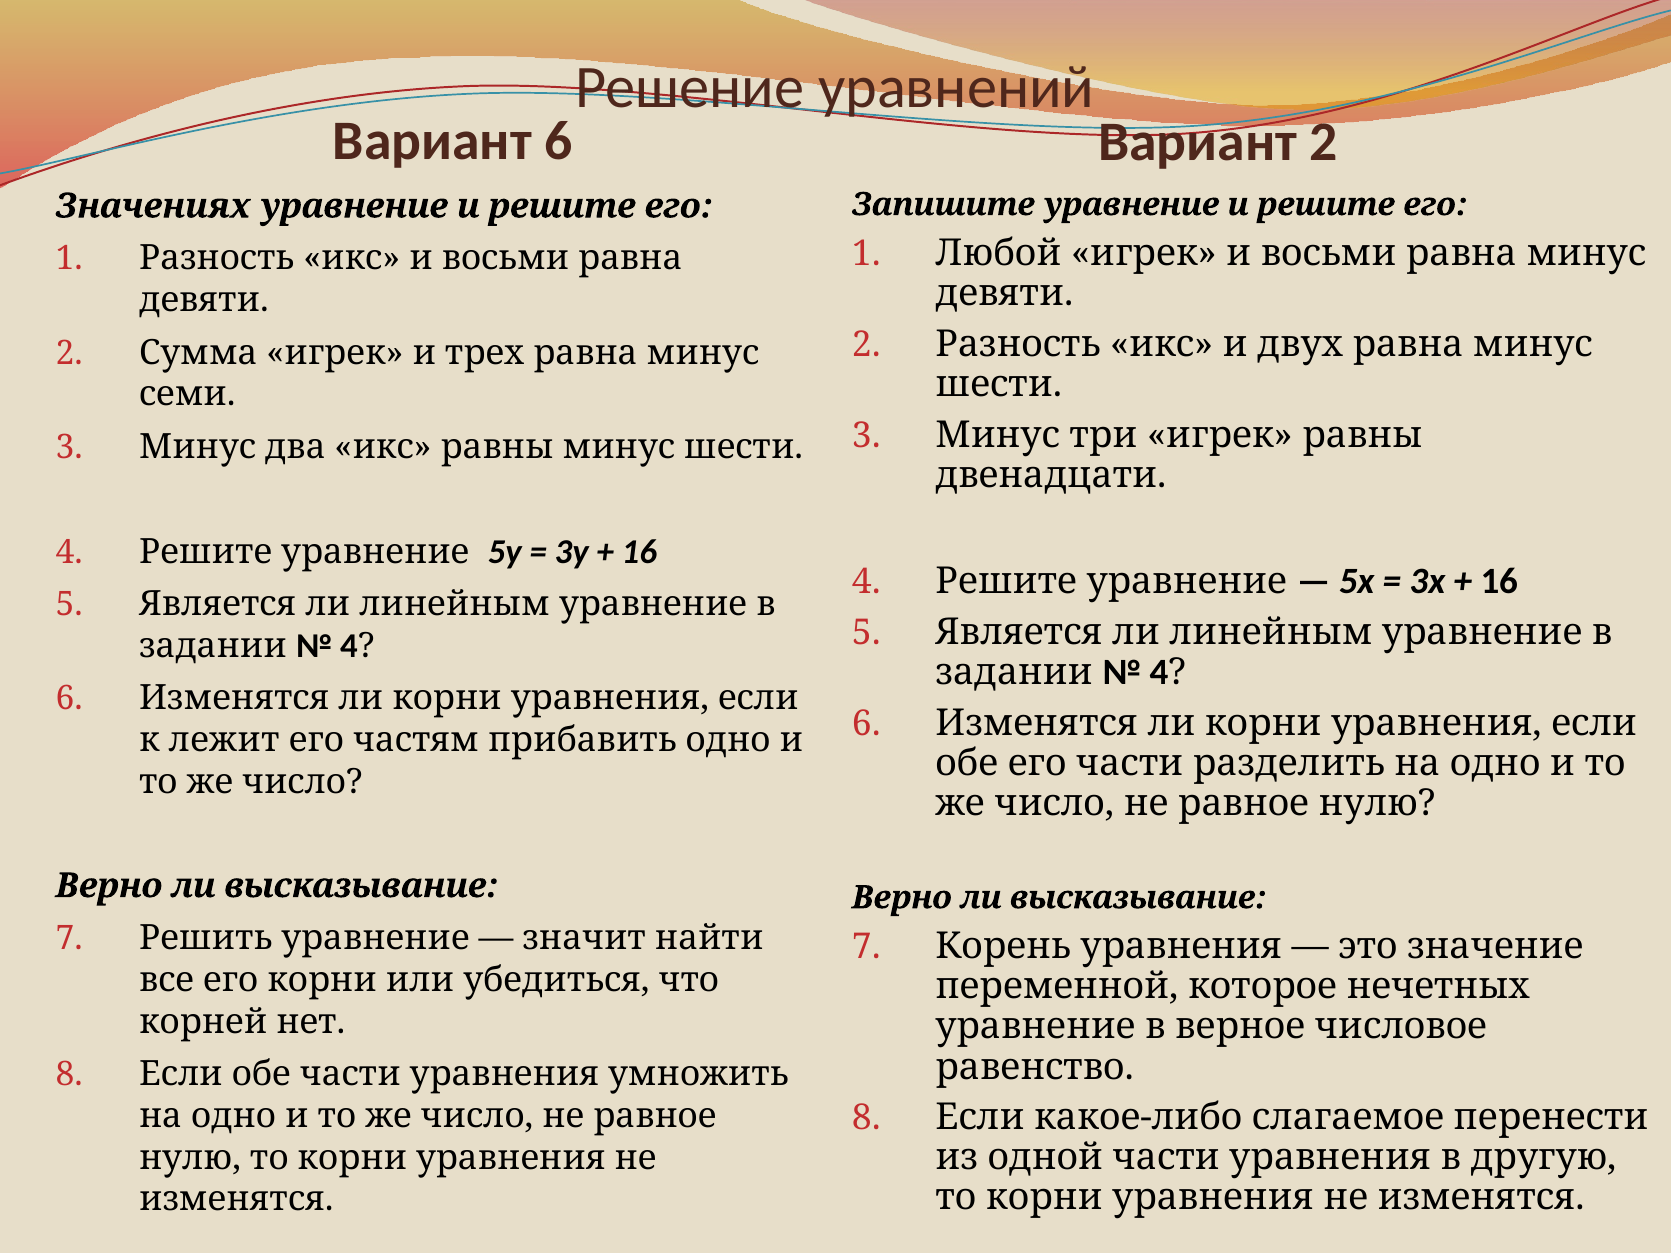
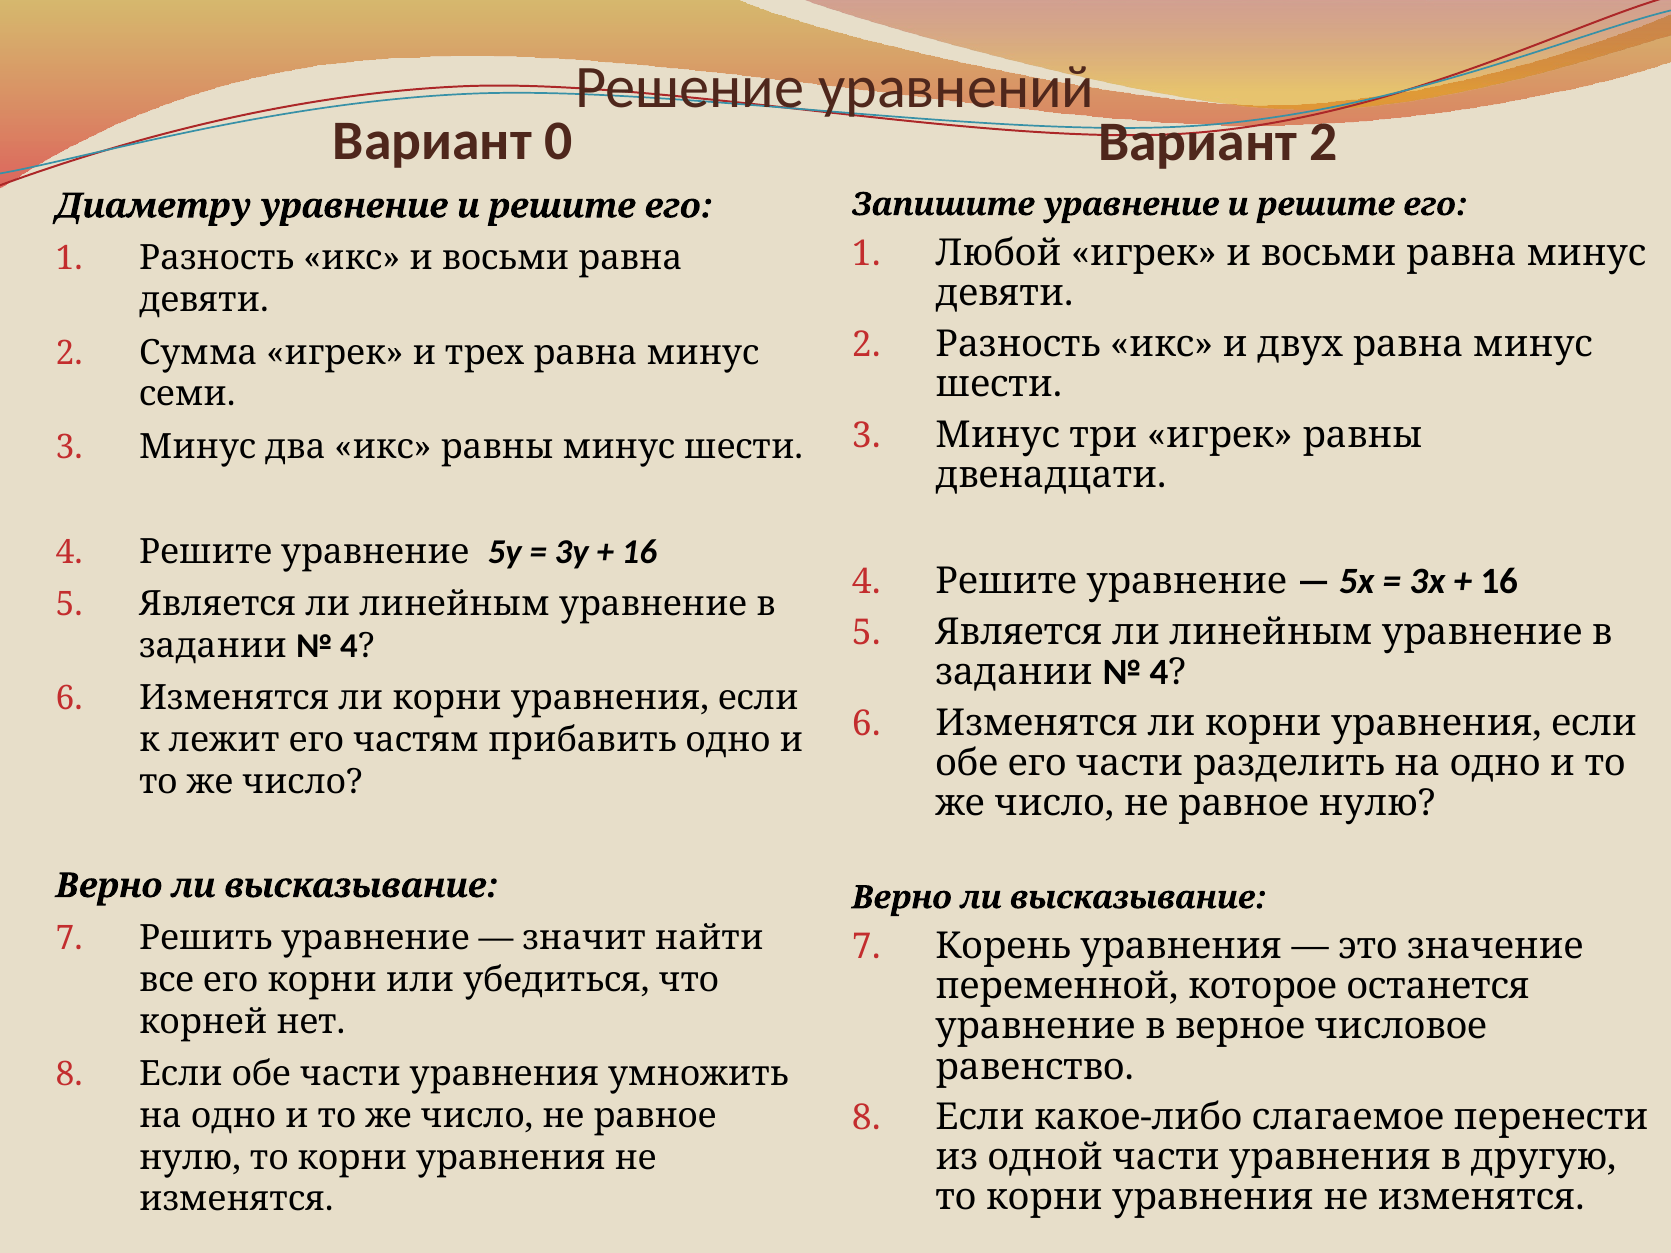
Вариант 6: 6 -> 0
Значениях: Значениях -> Диаметру
нечетных: нечетных -> останется
